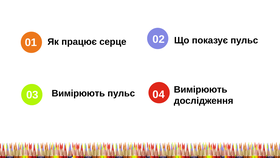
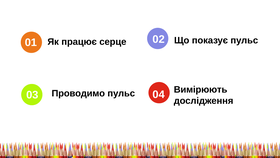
Вимірюють at (78, 93): Вимірюють -> Проводимо
